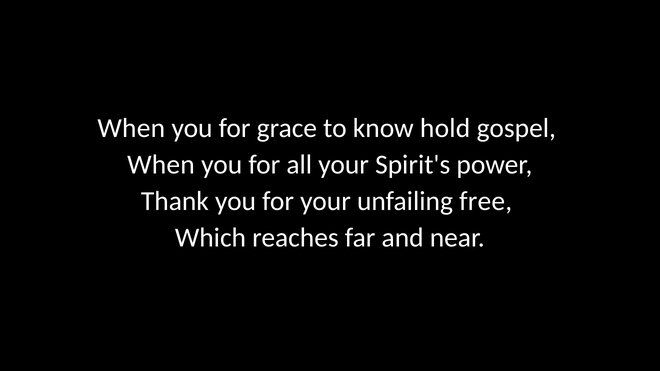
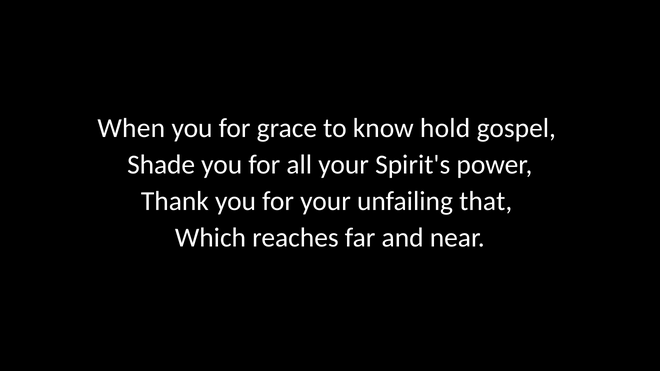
When at (161, 165): When -> Shade
free: free -> that
